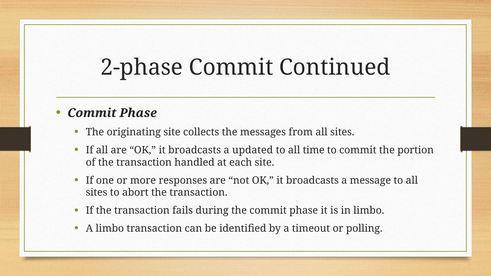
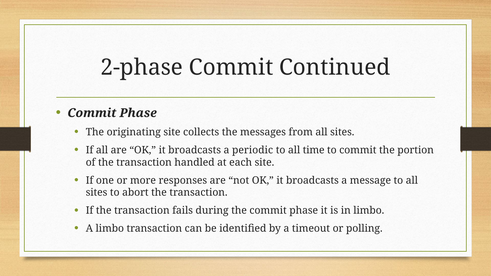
updated: updated -> periodic
